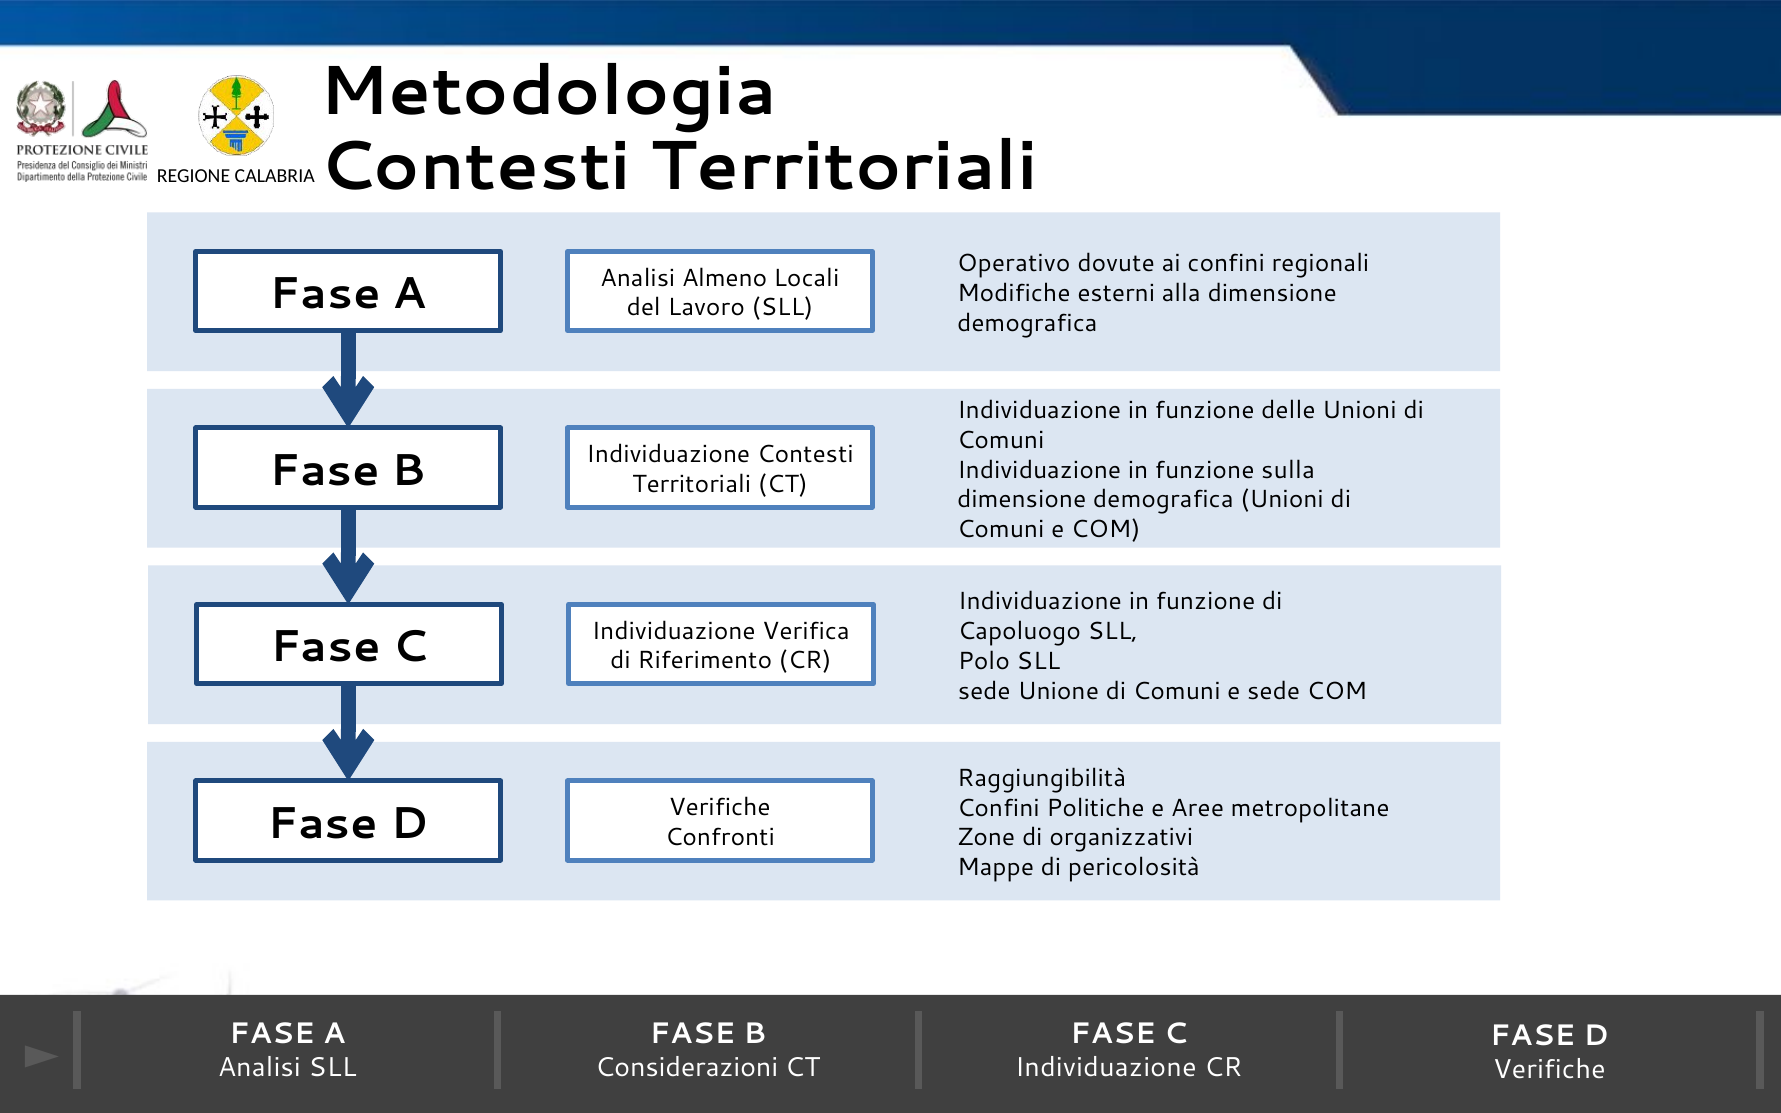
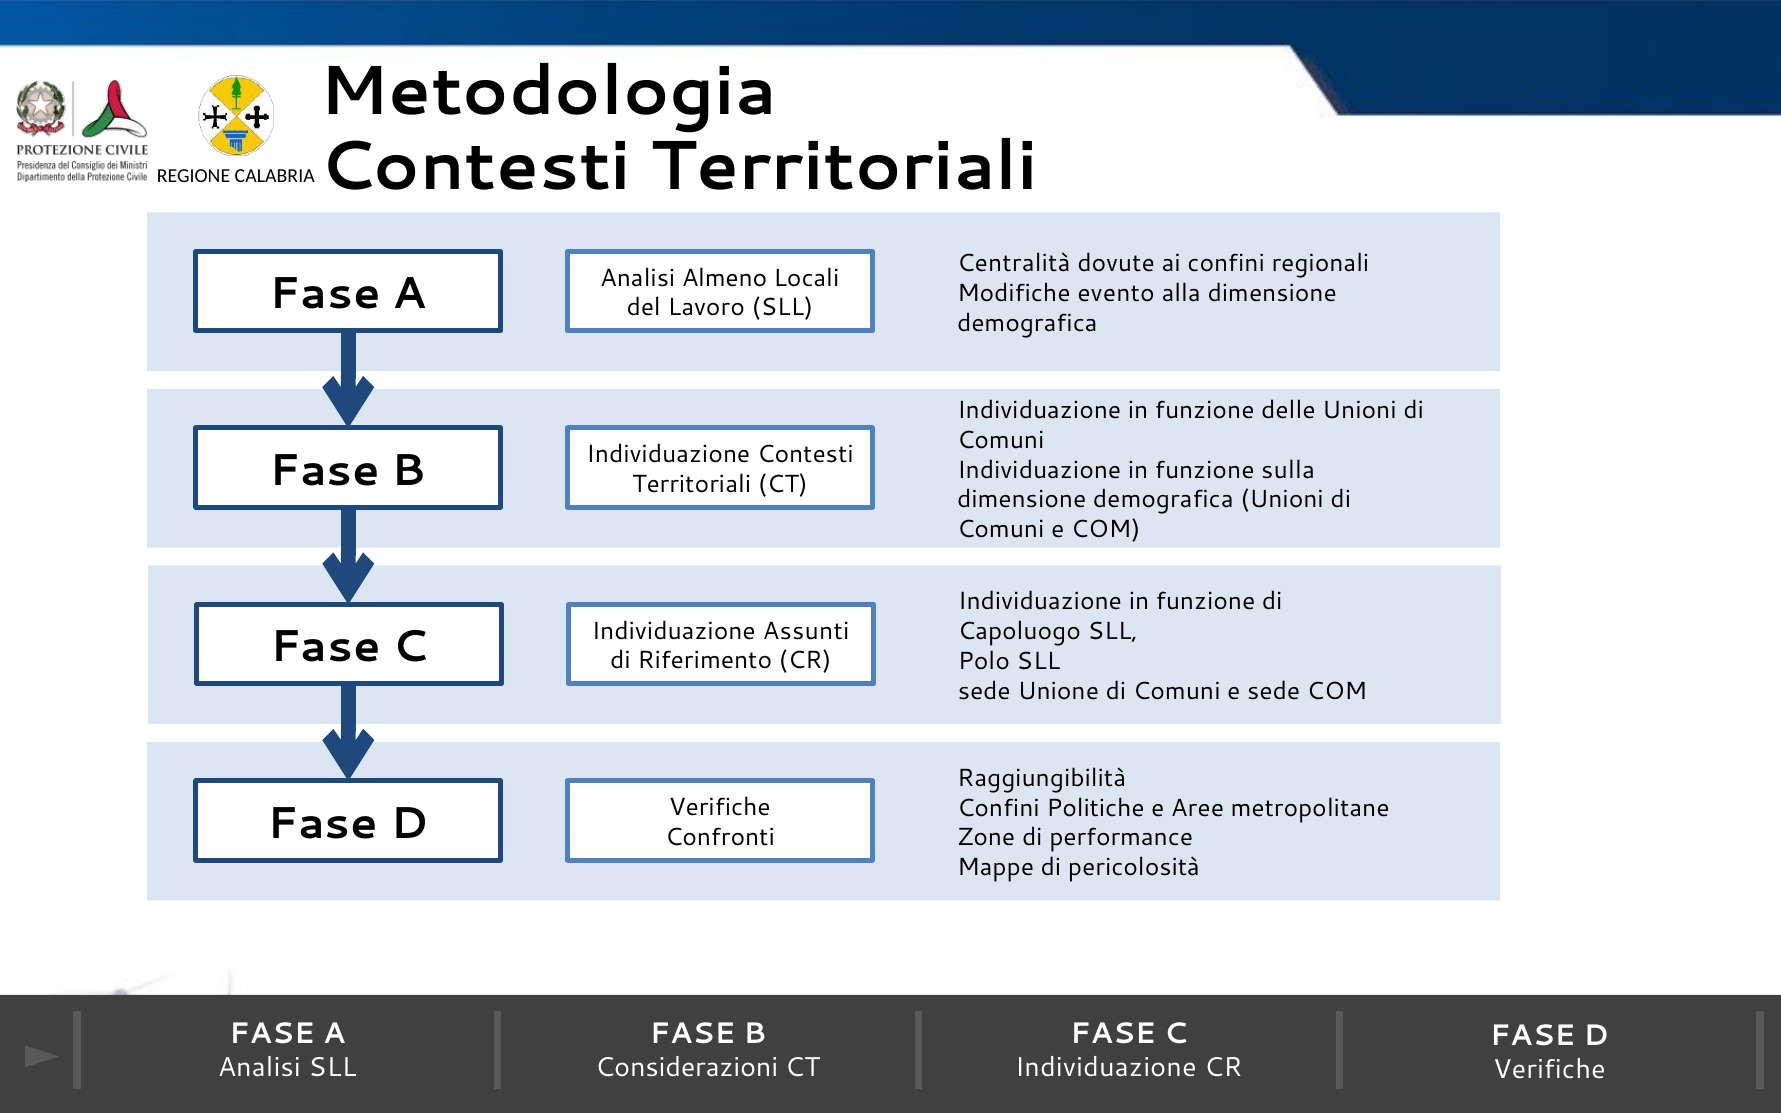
Operativo: Operativo -> Centralità
esterni: esterni -> evento
Verifica: Verifica -> Assunti
organizzativi: organizzativi -> performance
